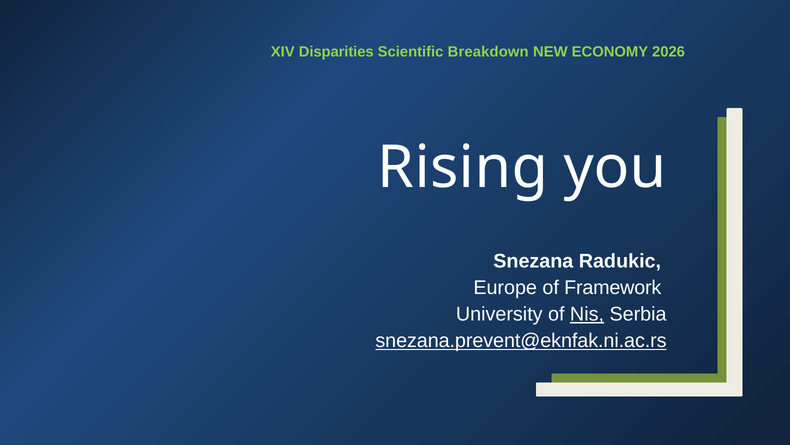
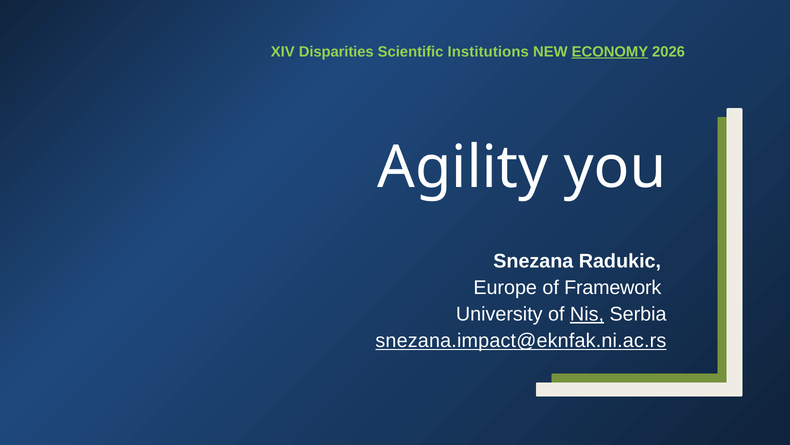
Breakdown: Breakdown -> Institutions
ECONOMY underline: none -> present
Rising: Rising -> Agility
snezana.prevent@eknfak.ni.ac.rs: snezana.prevent@eknfak.ni.ac.rs -> snezana.impact@eknfak.ni.ac.rs
